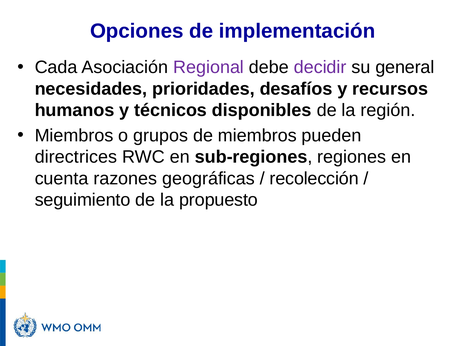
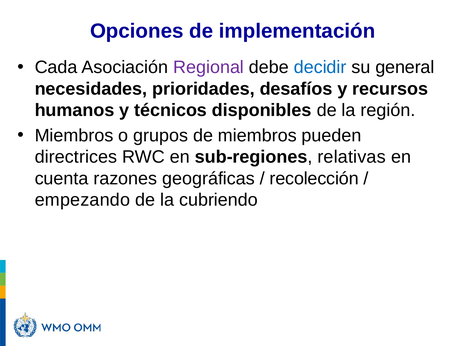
decidir colour: purple -> blue
regiones: regiones -> relativas
seguimiento: seguimiento -> empezando
propuesto: propuesto -> cubriendo
